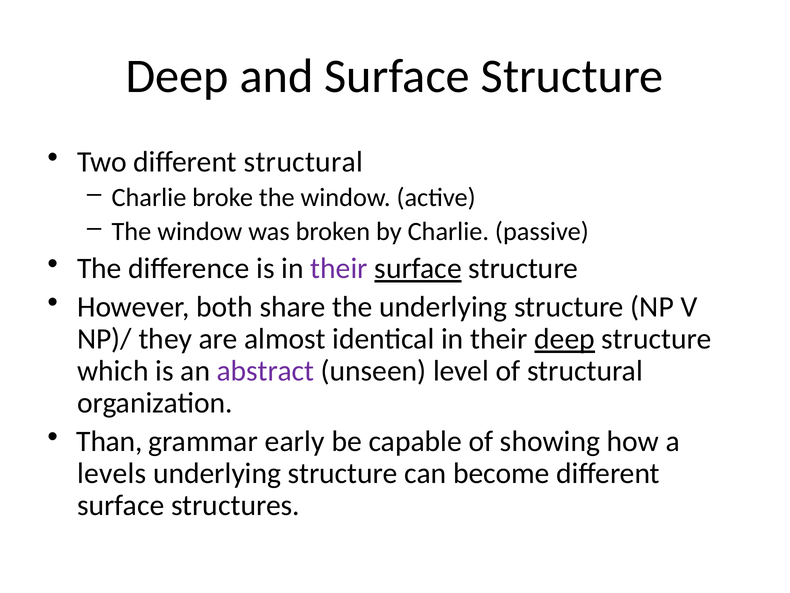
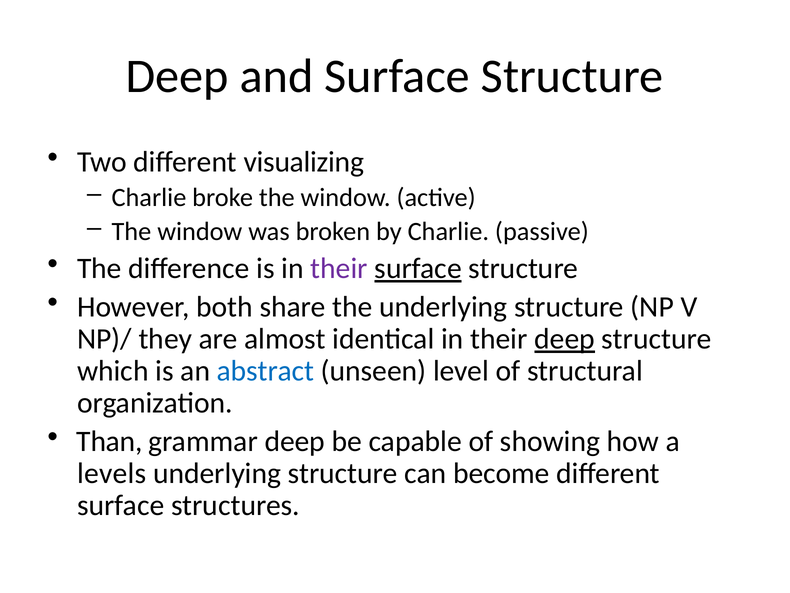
different structural: structural -> visualizing
abstract colour: purple -> blue
grammar early: early -> deep
